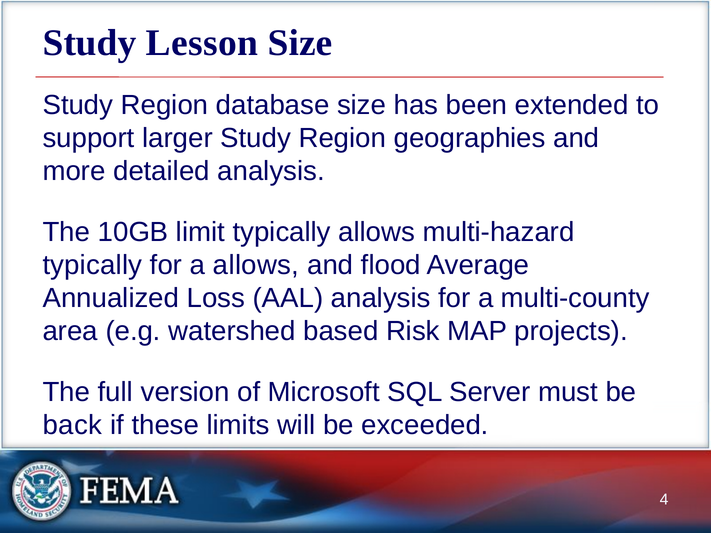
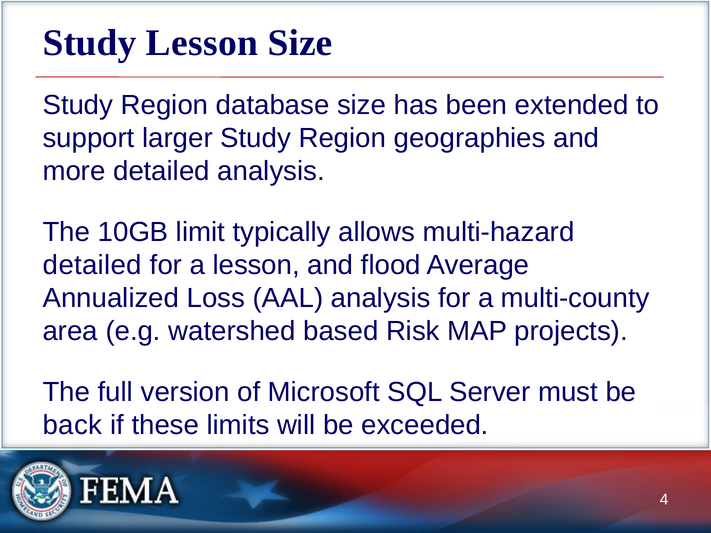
typically at (92, 265): typically -> detailed
a allows: allows -> lesson
